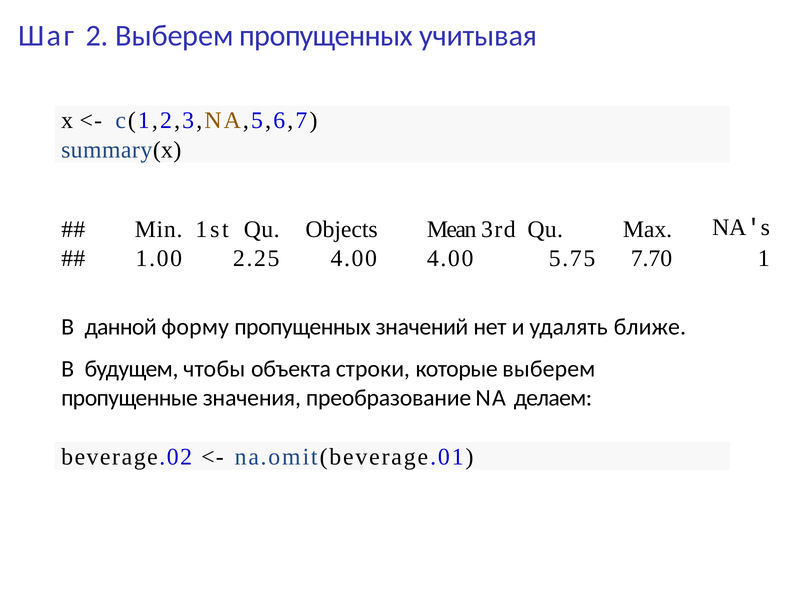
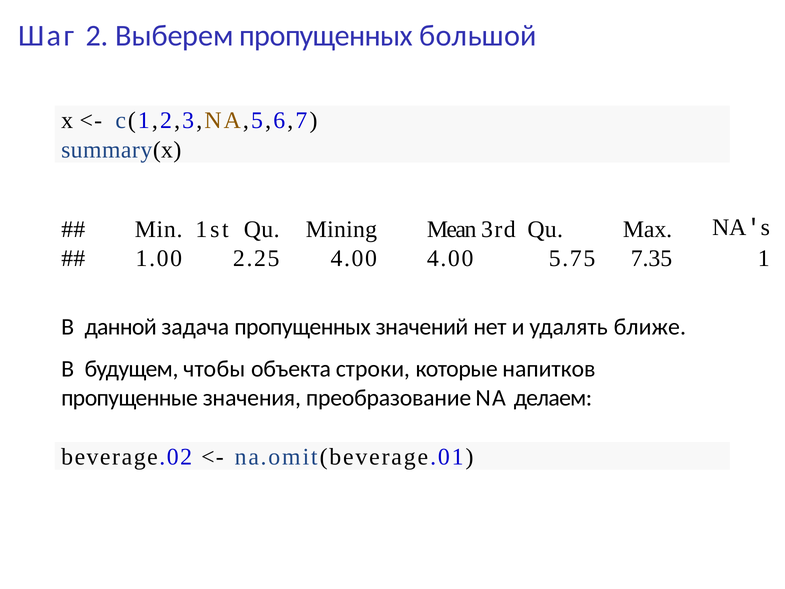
учитывая: учитывая -> большой
Objects: Objects -> Mining
7.70: 7.70 -> 7.35
форму: форму -> задача
которые выберем: выберем -> напитков
